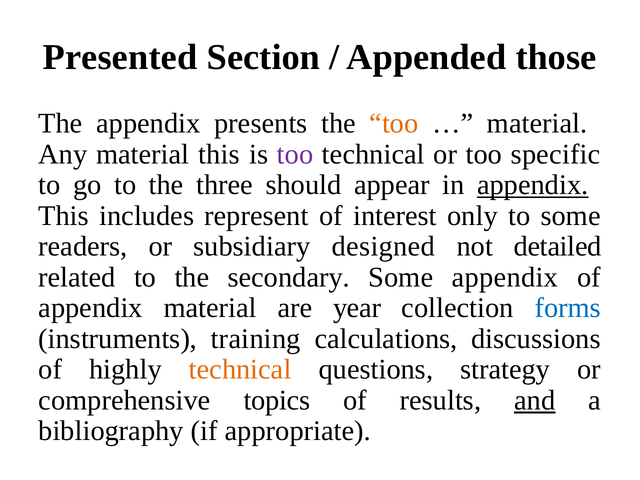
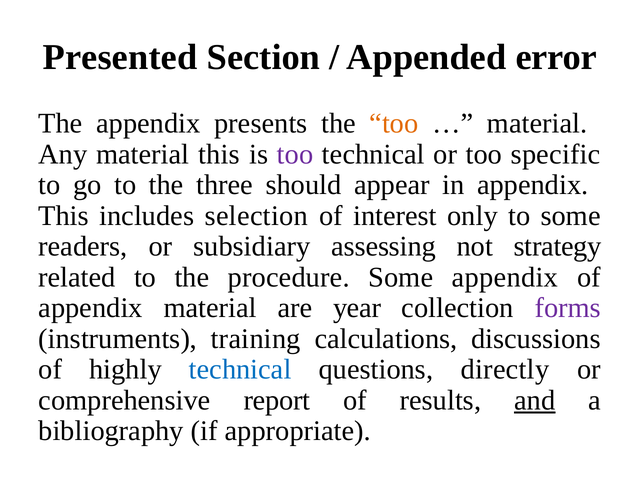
those: those -> error
appendix at (533, 185) underline: present -> none
represent: represent -> selection
designed: designed -> assessing
detailed: detailed -> strategy
secondary: secondary -> procedure
forms colour: blue -> purple
technical at (240, 370) colour: orange -> blue
strategy: strategy -> directly
topics: topics -> report
